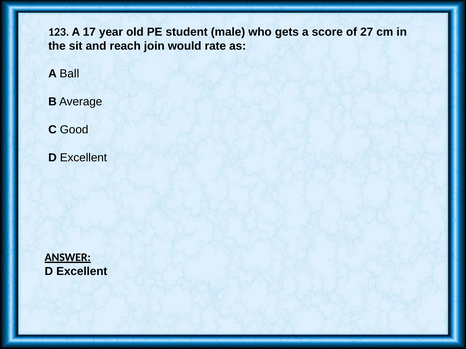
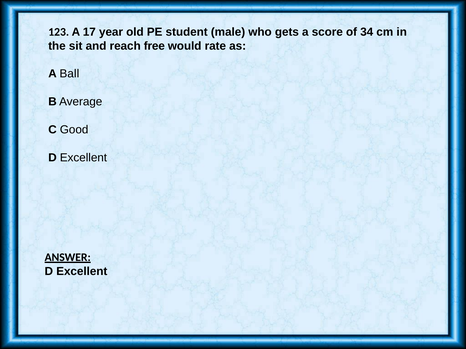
27: 27 -> 34
join: join -> free
